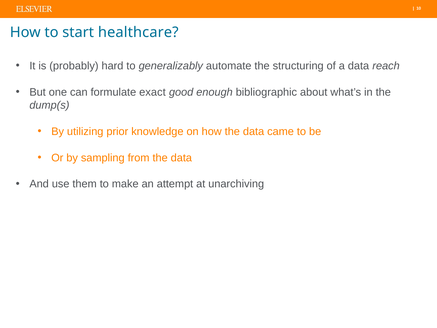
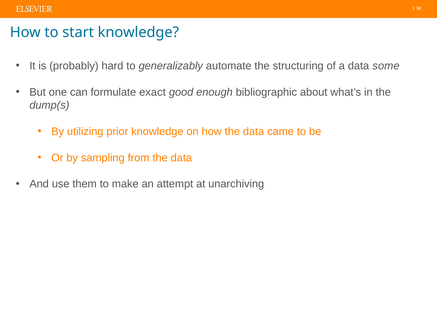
start healthcare: healthcare -> knowledge
reach: reach -> some
